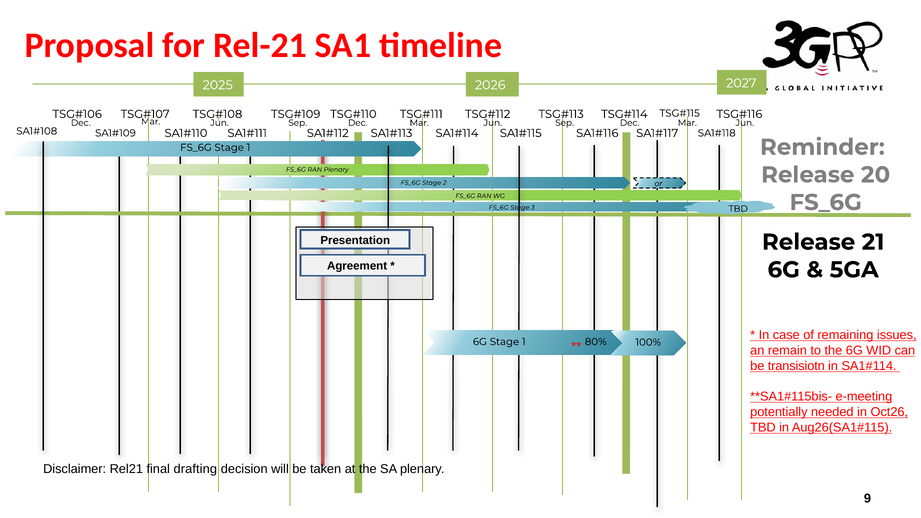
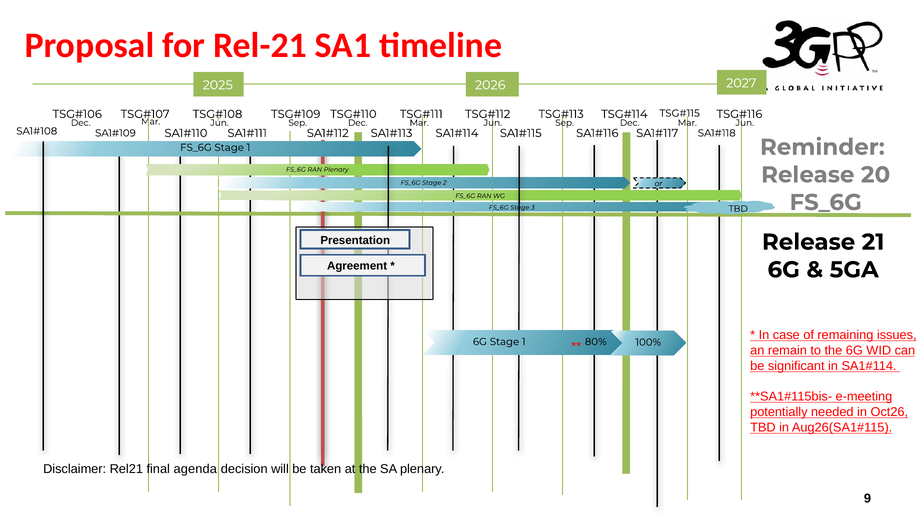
transisiotn: transisiotn -> significant
drafting: drafting -> agenda
